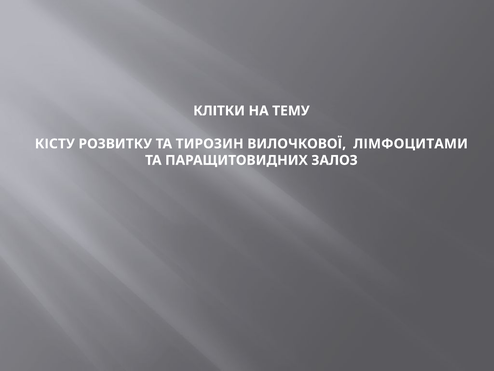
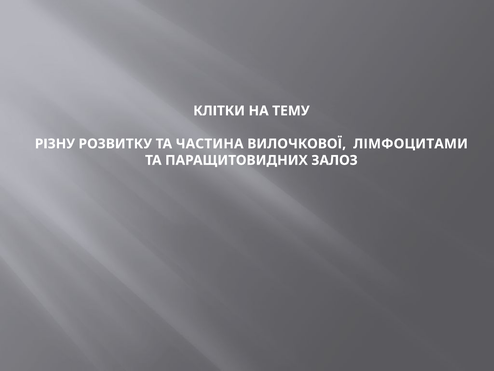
КІСТУ: КІСТУ -> РІЗНУ
ТИРОЗИН: ТИРОЗИН -> ЧАСТИНА
